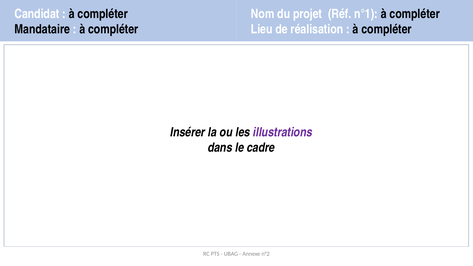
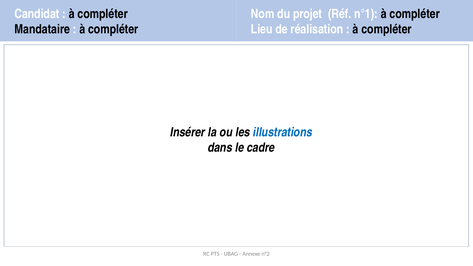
illustrations colour: purple -> blue
